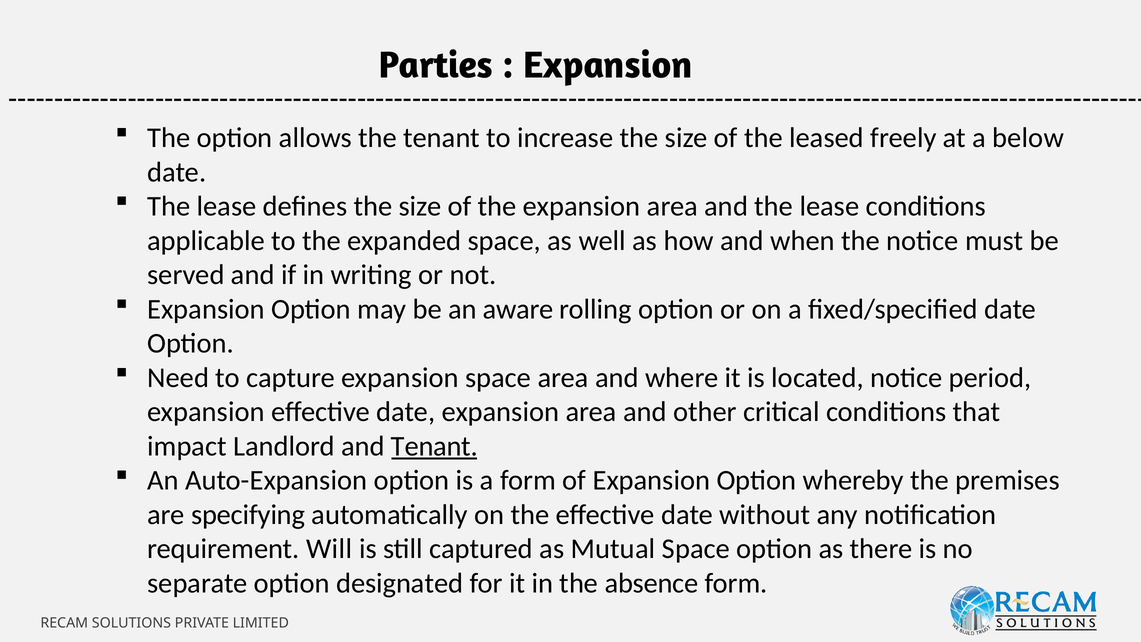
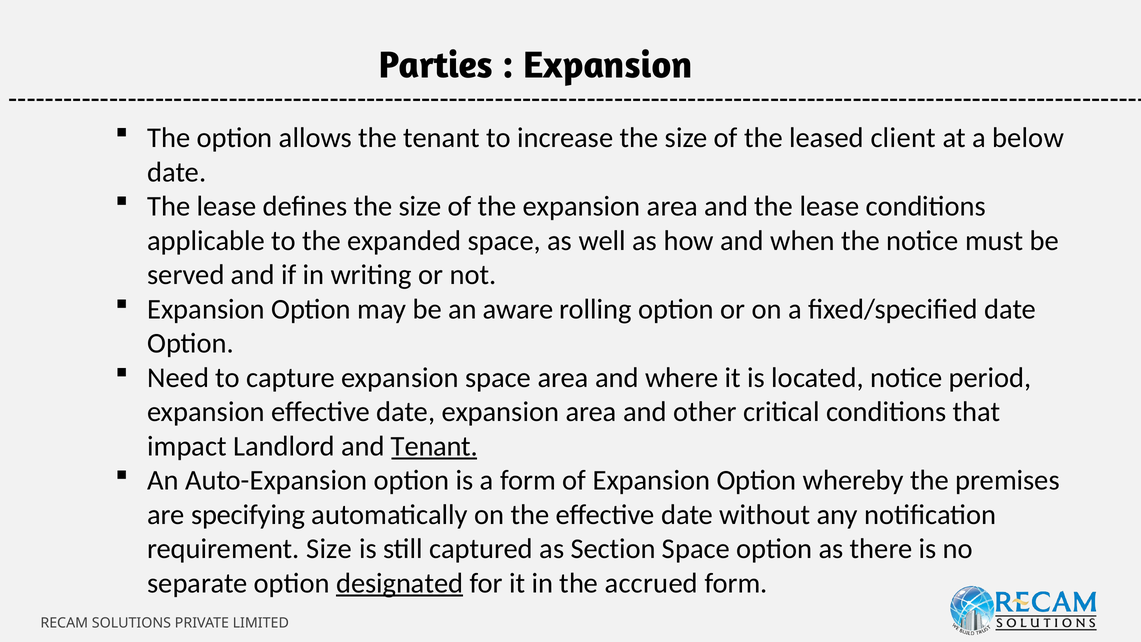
freely: freely -> client
requirement Will: Will -> Size
Mutual: Mutual -> Section
designated underline: none -> present
absence: absence -> accrued
